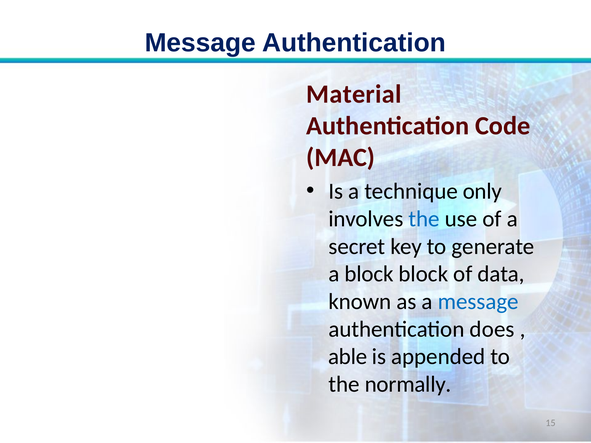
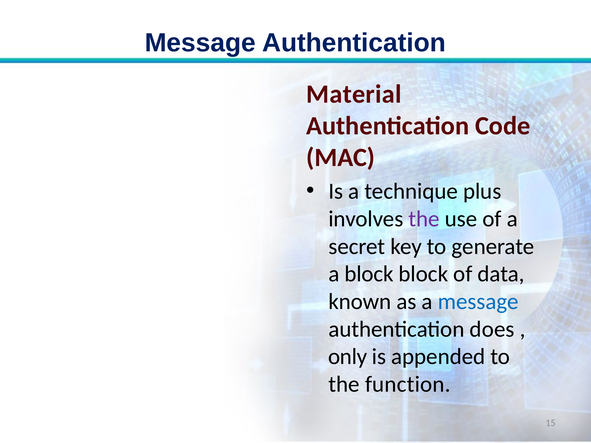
only: only -> plus
the at (424, 219) colour: blue -> purple
able: able -> only
normally: normally -> function
